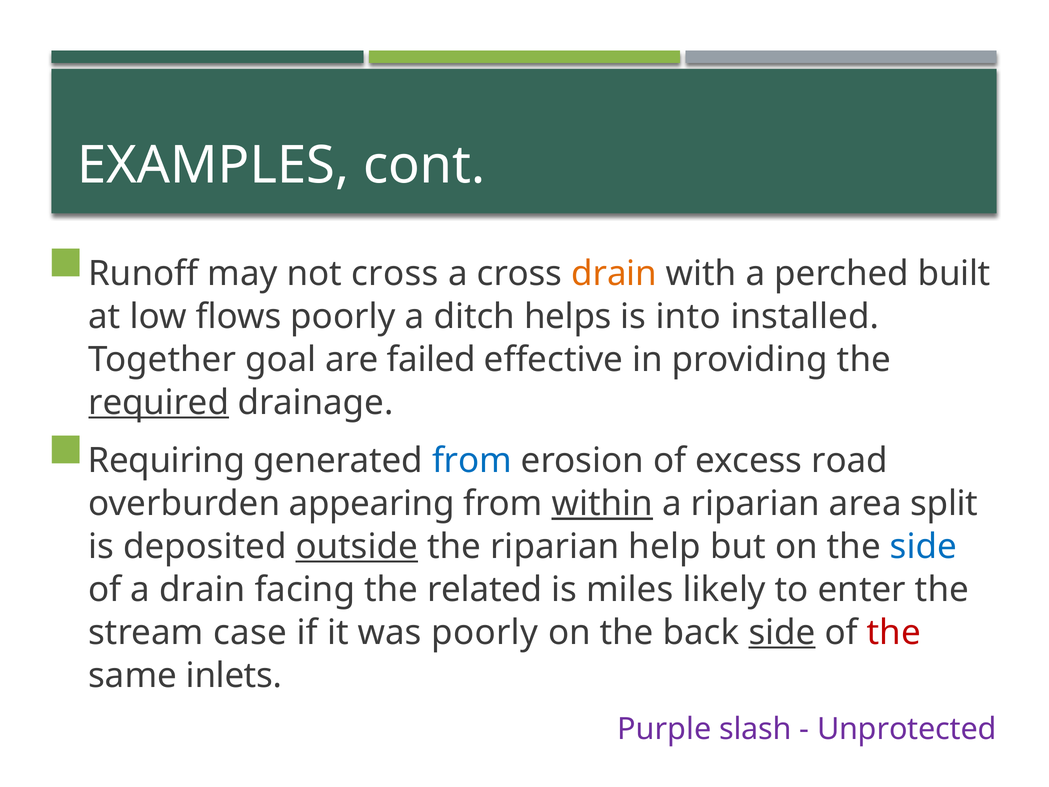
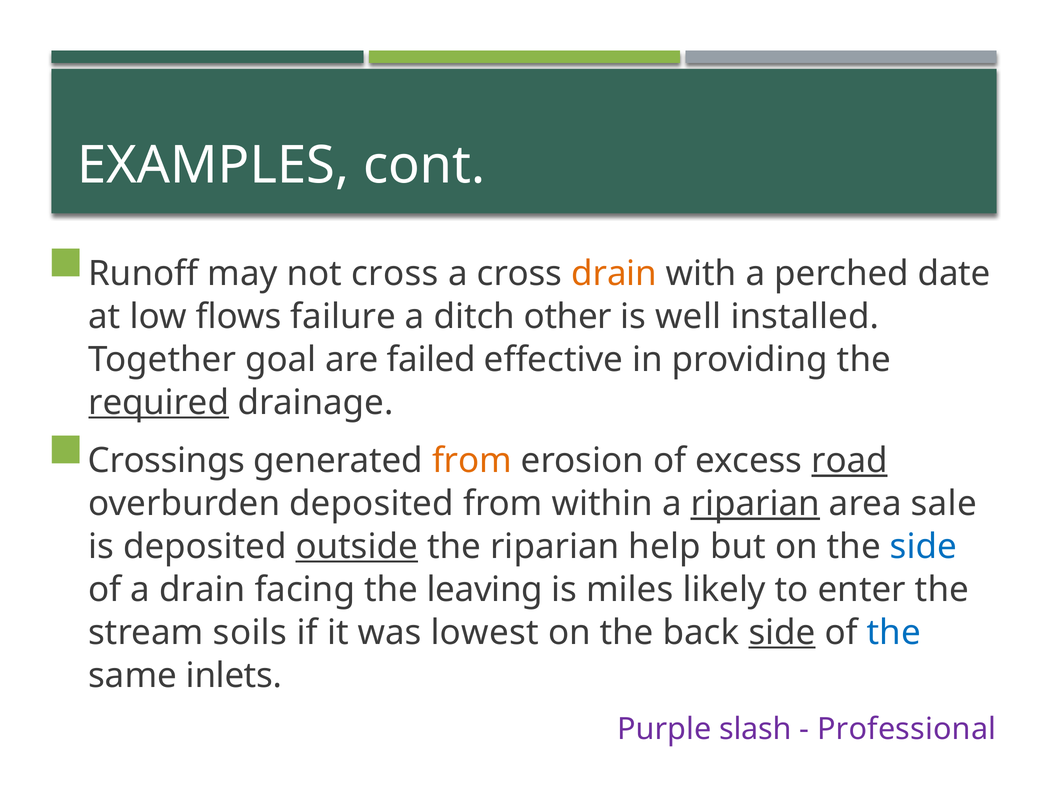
built: built -> date
flows poorly: poorly -> failure
helps: helps -> other
into: into -> well
Requiring: Requiring -> Crossings
from at (472, 461) colour: blue -> orange
road underline: none -> present
overburden appearing: appearing -> deposited
within underline: present -> none
riparian at (755, 503) underline: none -> present
split: split -> sale
related: related -> leaving
case: case -> soils
was poorly: poorly -> lowest
the at (894, 632) colour: red -> blue
Unprotected: Unprotected -> Professional
